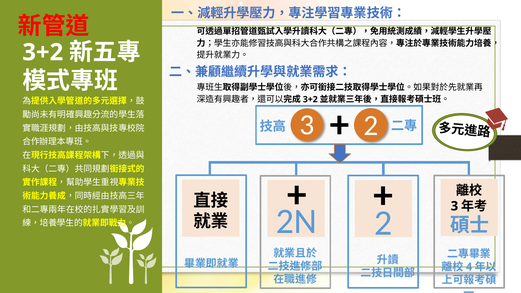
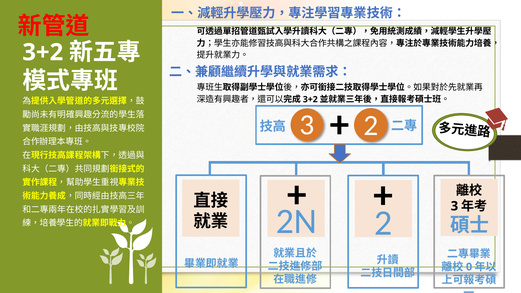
4: 4 -> 0
